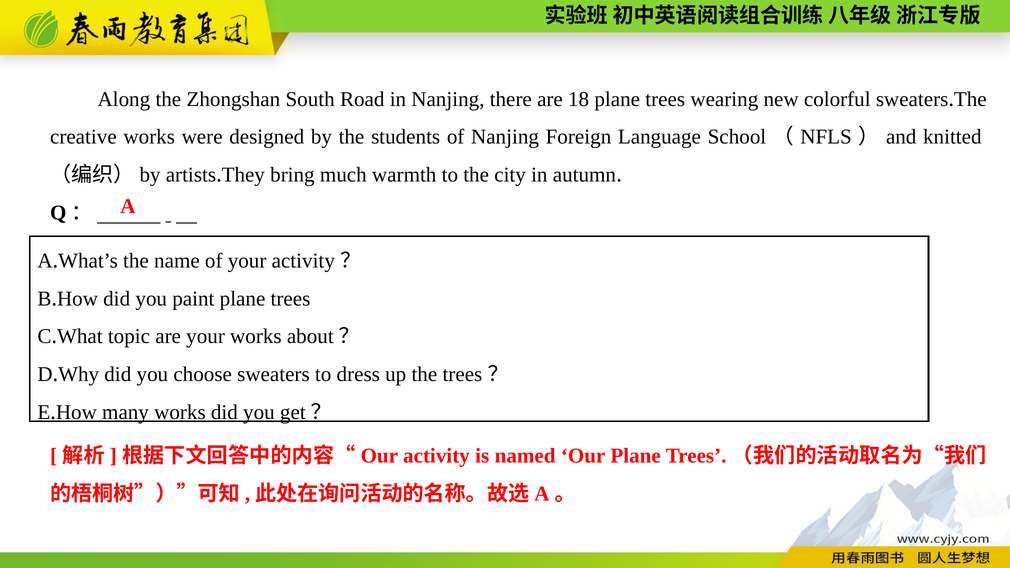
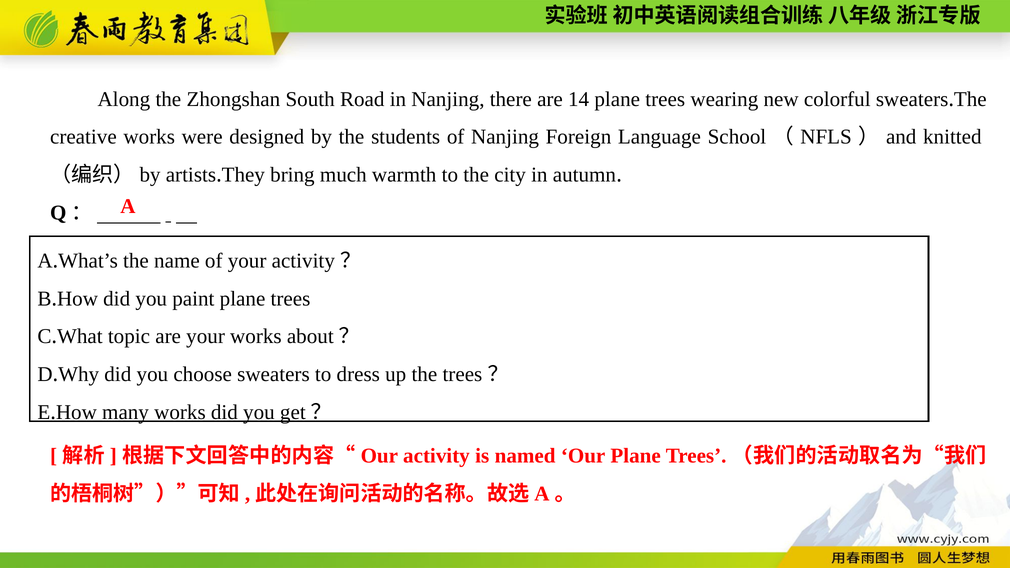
18: 18 -> 14
